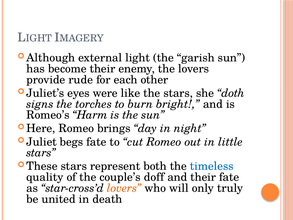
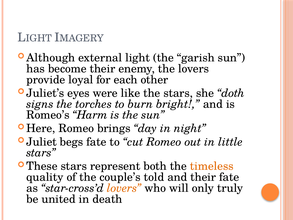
rude: rude -> loyal
timeless colour: blue -> orange
doff: doff -> told
